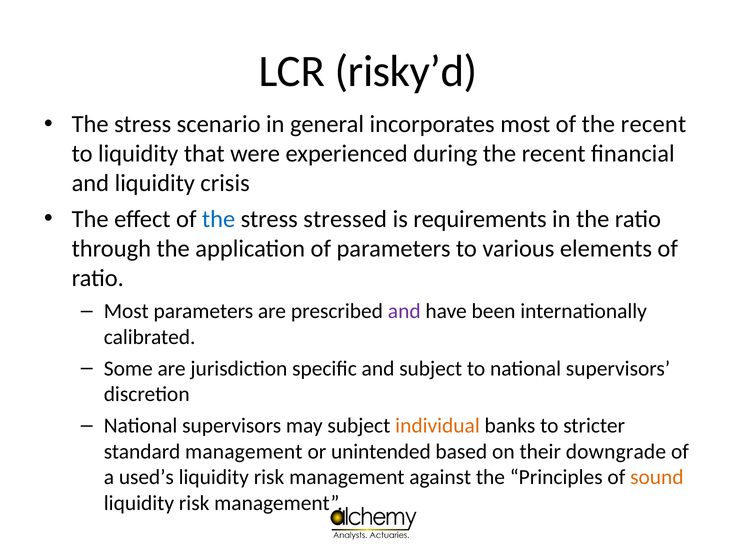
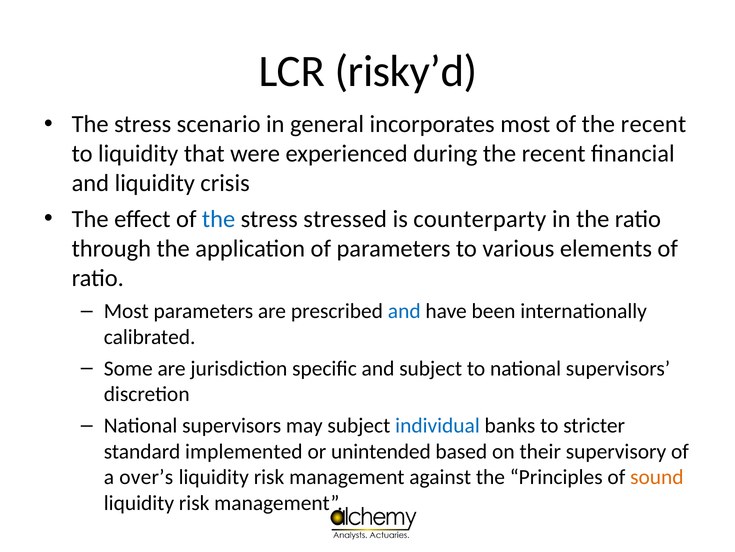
requirements: requirements -> counterparty
and at (404, 311) colour: purple -> blue
individual colour: orange -> blue
standard management: management -> implemented
downgrade: downgrade -> supervisory
used’s: used’s -> over’s
